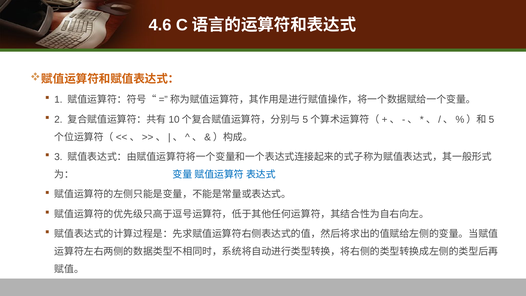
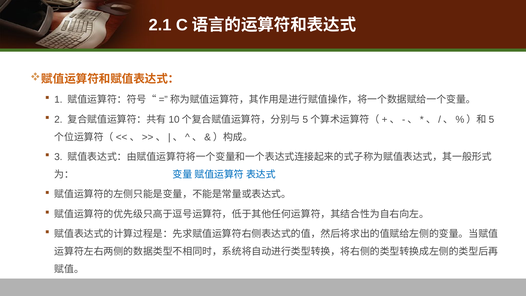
4.6: 4.6 -> 2.1
